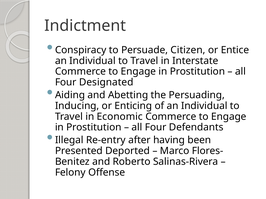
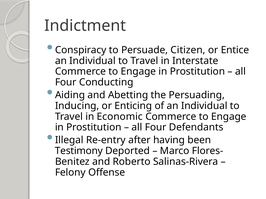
Designated: Designated -> Conducting
Presented: Presented -> Testimony
